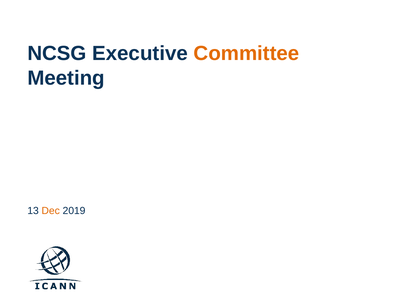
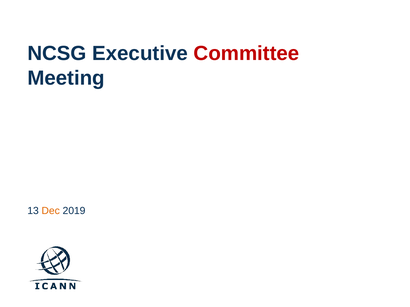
Committee colour: orange -> red
